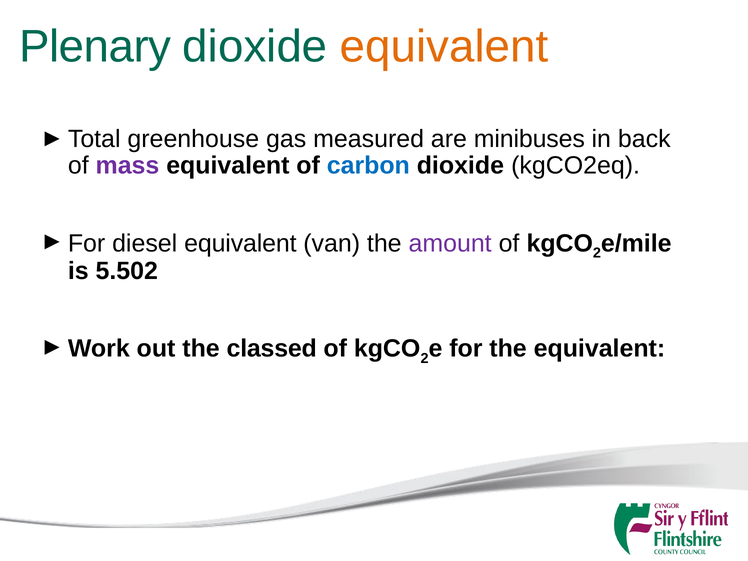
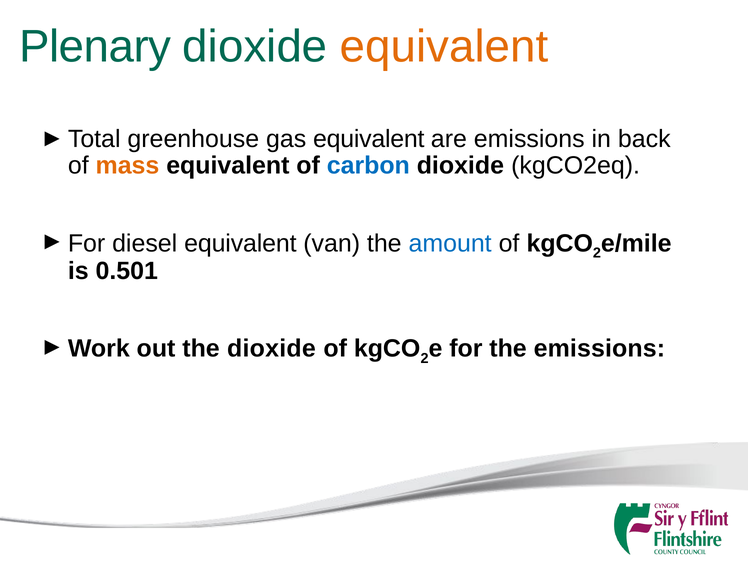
gas measured: measured -> equivalent
are minibuses: minibuses -> emissions
mass colour: purple -> orange
amount colour: purple -> blue
5.502: 5.502 -> 0.501
the classed: classed -> dioxide
the equivalent: equivalent -> emissions
